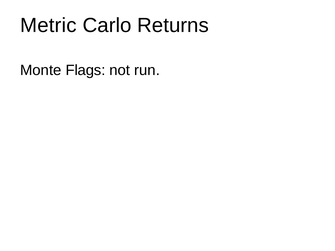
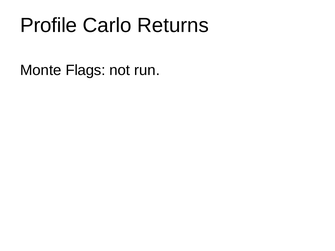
Metric: Metric -> Profile
